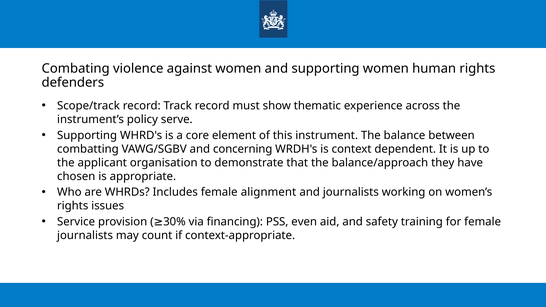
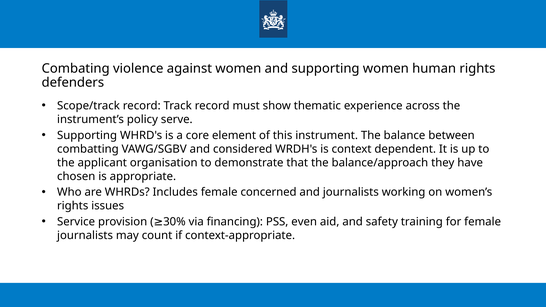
concerning: concerning -> considered
alignment: alignment -> concerned
